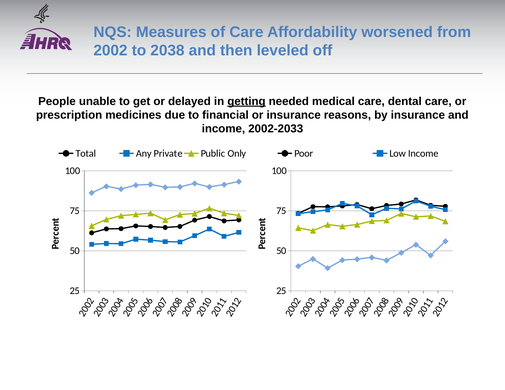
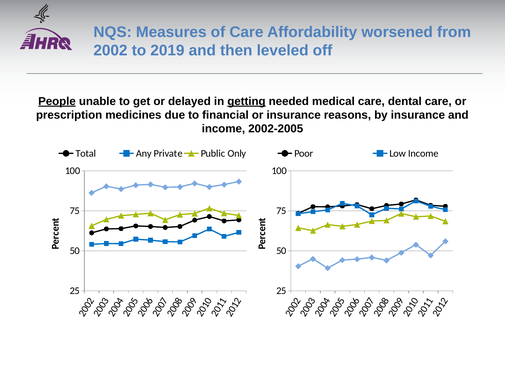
2038: 2038 -> 2019
People underline: none -> present
2002-2033: 2002-2033 -> 2002-2005
